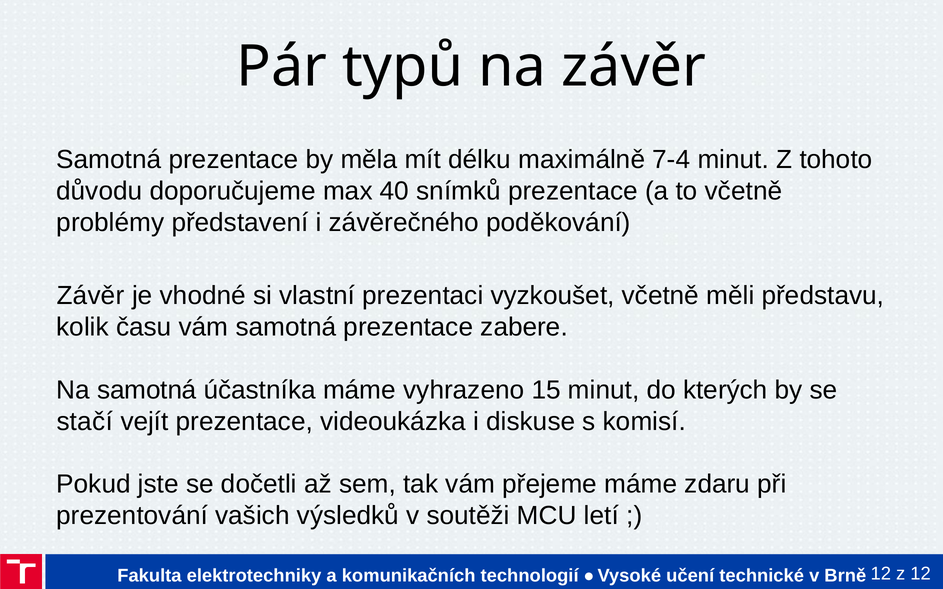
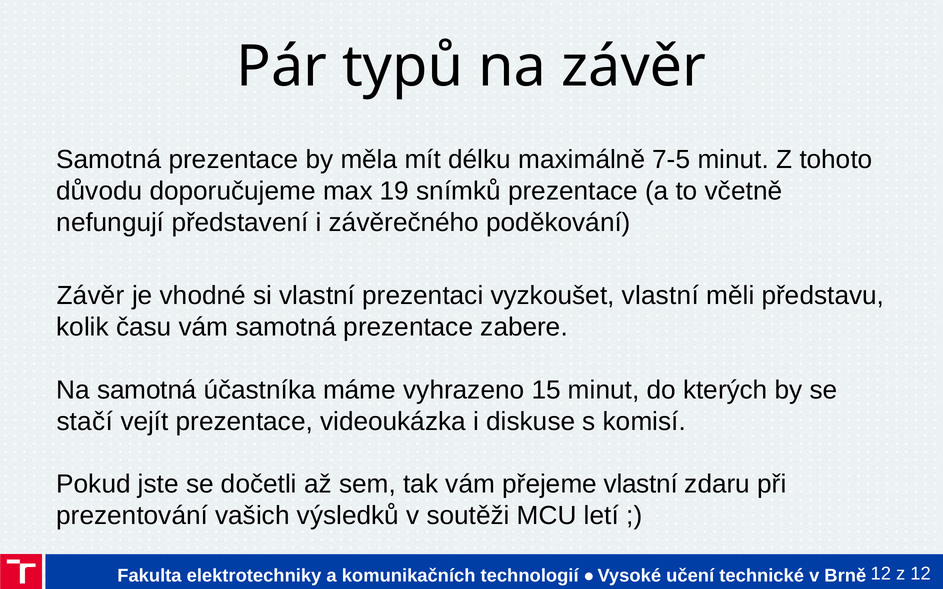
7-4: 7-4 -> 7-5
40: 40 -> 19
problémy: problémy -> nefungují
vyzkoušet včetně: včetně -> vlastní
přejeme máme: máme -> vlastní
